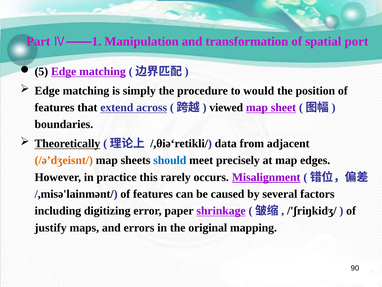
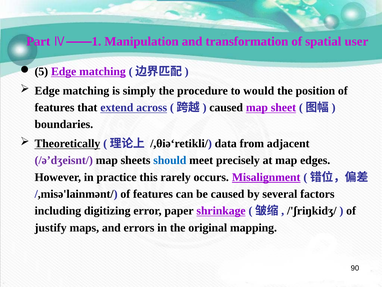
port: port -> user
viewed at (226, 107): viewed -> caused
/ə’dʒeisnt/ colour: orange -> purple
